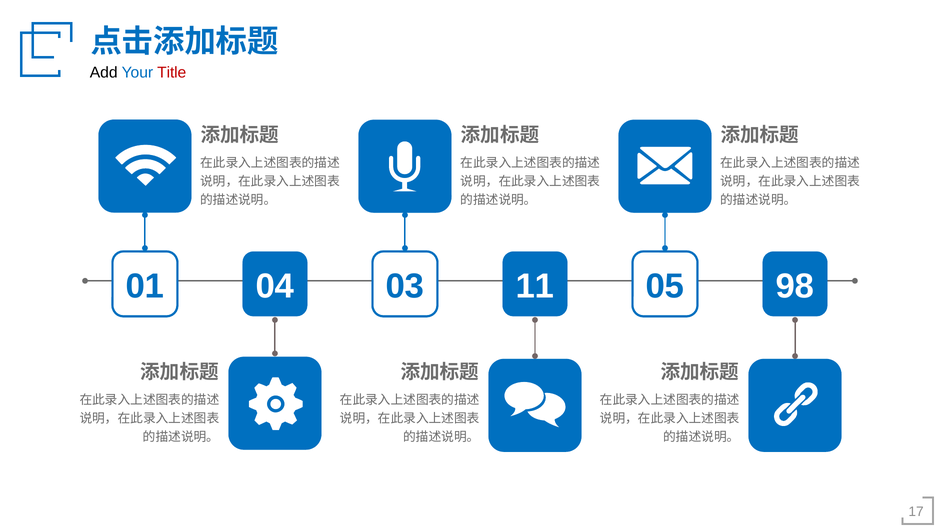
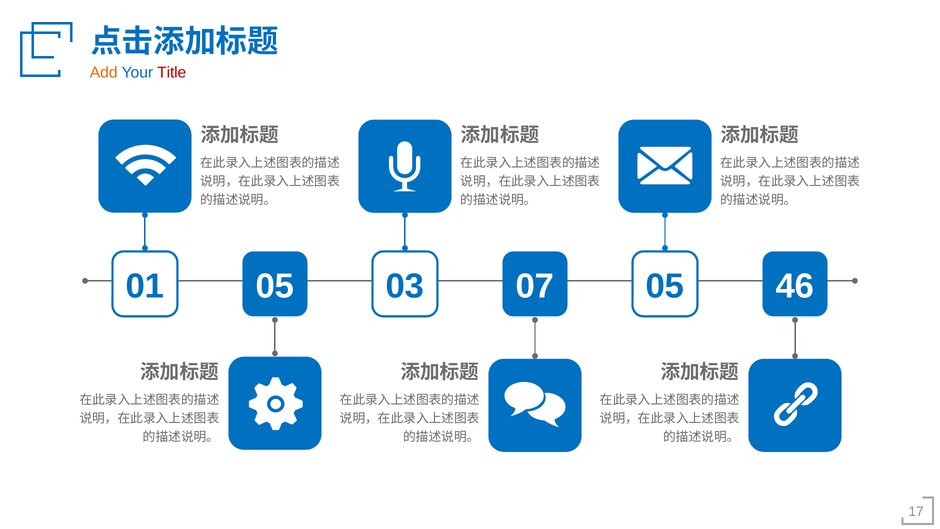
Add colour: black -> orange
01 04: 04 -> 05
11: 11 -> 07
98: 98 -> 46
